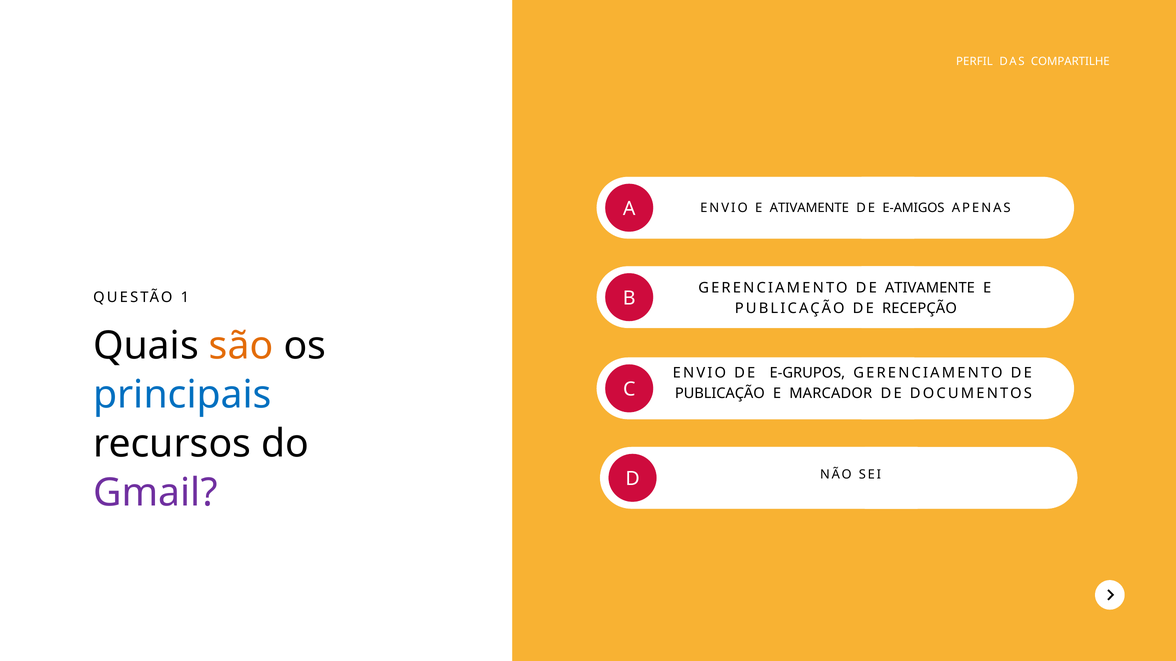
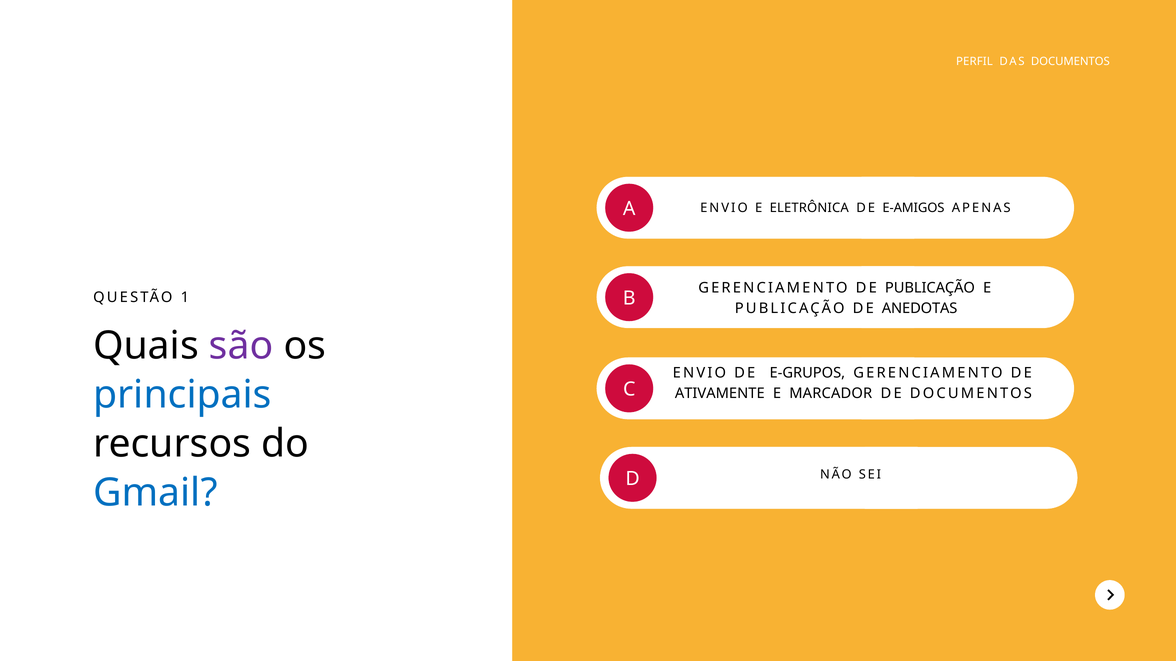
DAS COMPARTILHE: COMPARTILHE -> DOCUMENTOS
E ATIVAMENTE: ATIVAMENTE -> ELETRÔNICA
DE ATIVAMENTE: ATIVAMENTE -> PUBLICAÇÃO
RECEPÇÃO: RECEPÇÃO -> ANEDOTAS
são colour: orange -> purple
PUBLICAÇÃO at (720, 394): PUBLICAÇÃO -> ATIVAMENTE
Gmail colour: purple -> blue
